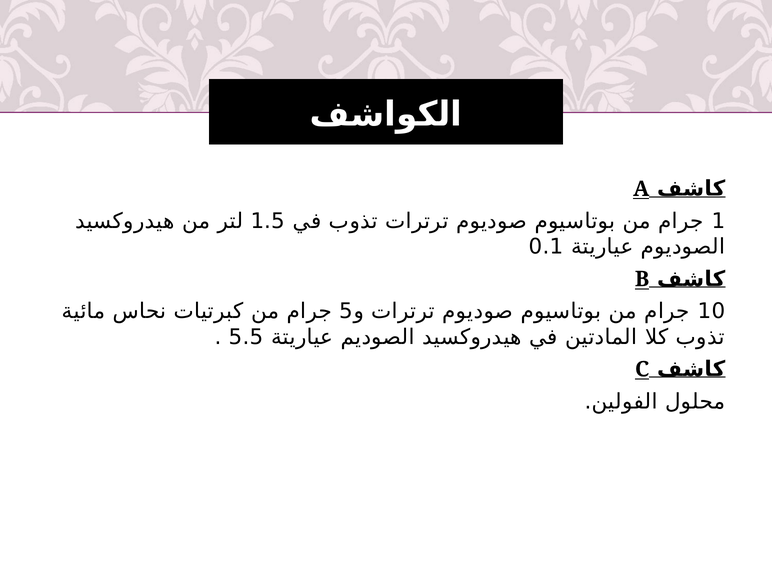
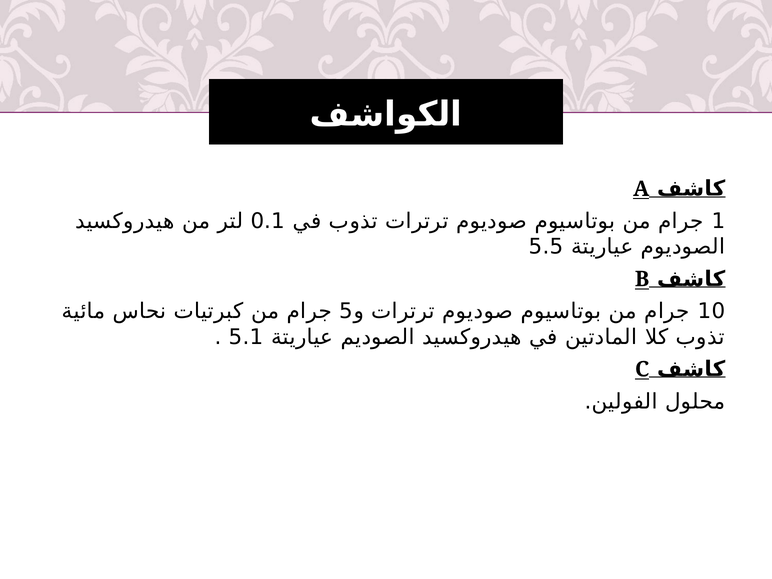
1.5: 1.5 -> 0.1
0.1: 0.1 -> 5.5
5.5: 5.5 -> 5.1
